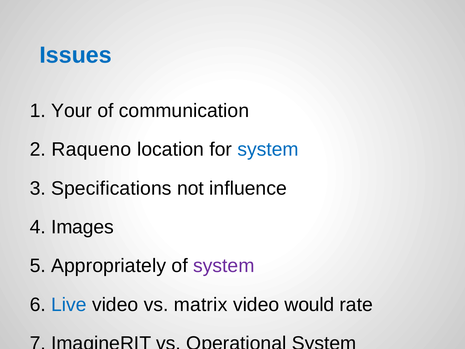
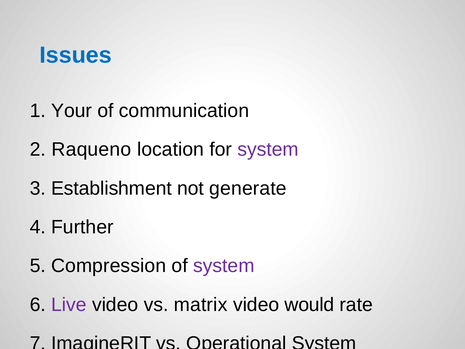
system at (268, 149) colour: blue -> purple
Specifications: Specifications -> Establishment
influence: influence -> generate
Images: Images -> Further
Appropriately: Appropriately -> Compression
Live colour: blue -> purple
